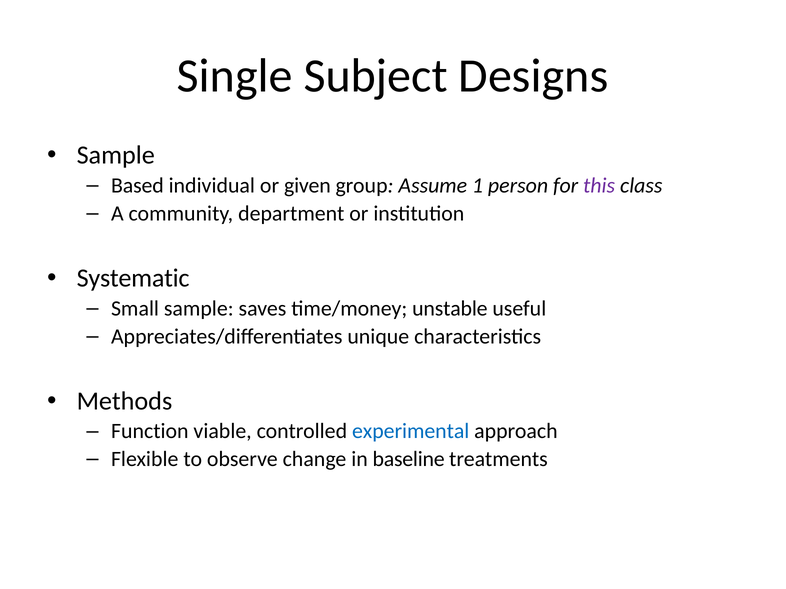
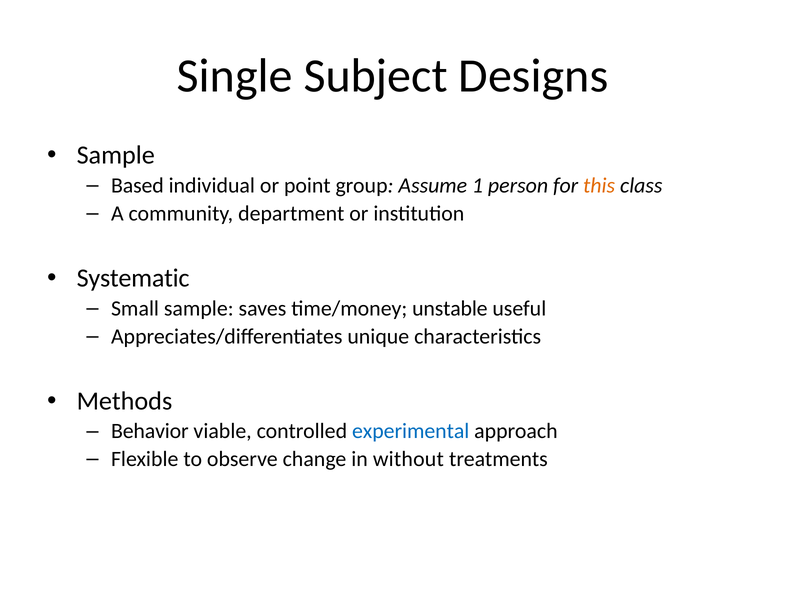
given: given -> point
this colour: purple -> orange
Function: Function -> Behavior
baseline: baseline -> without
